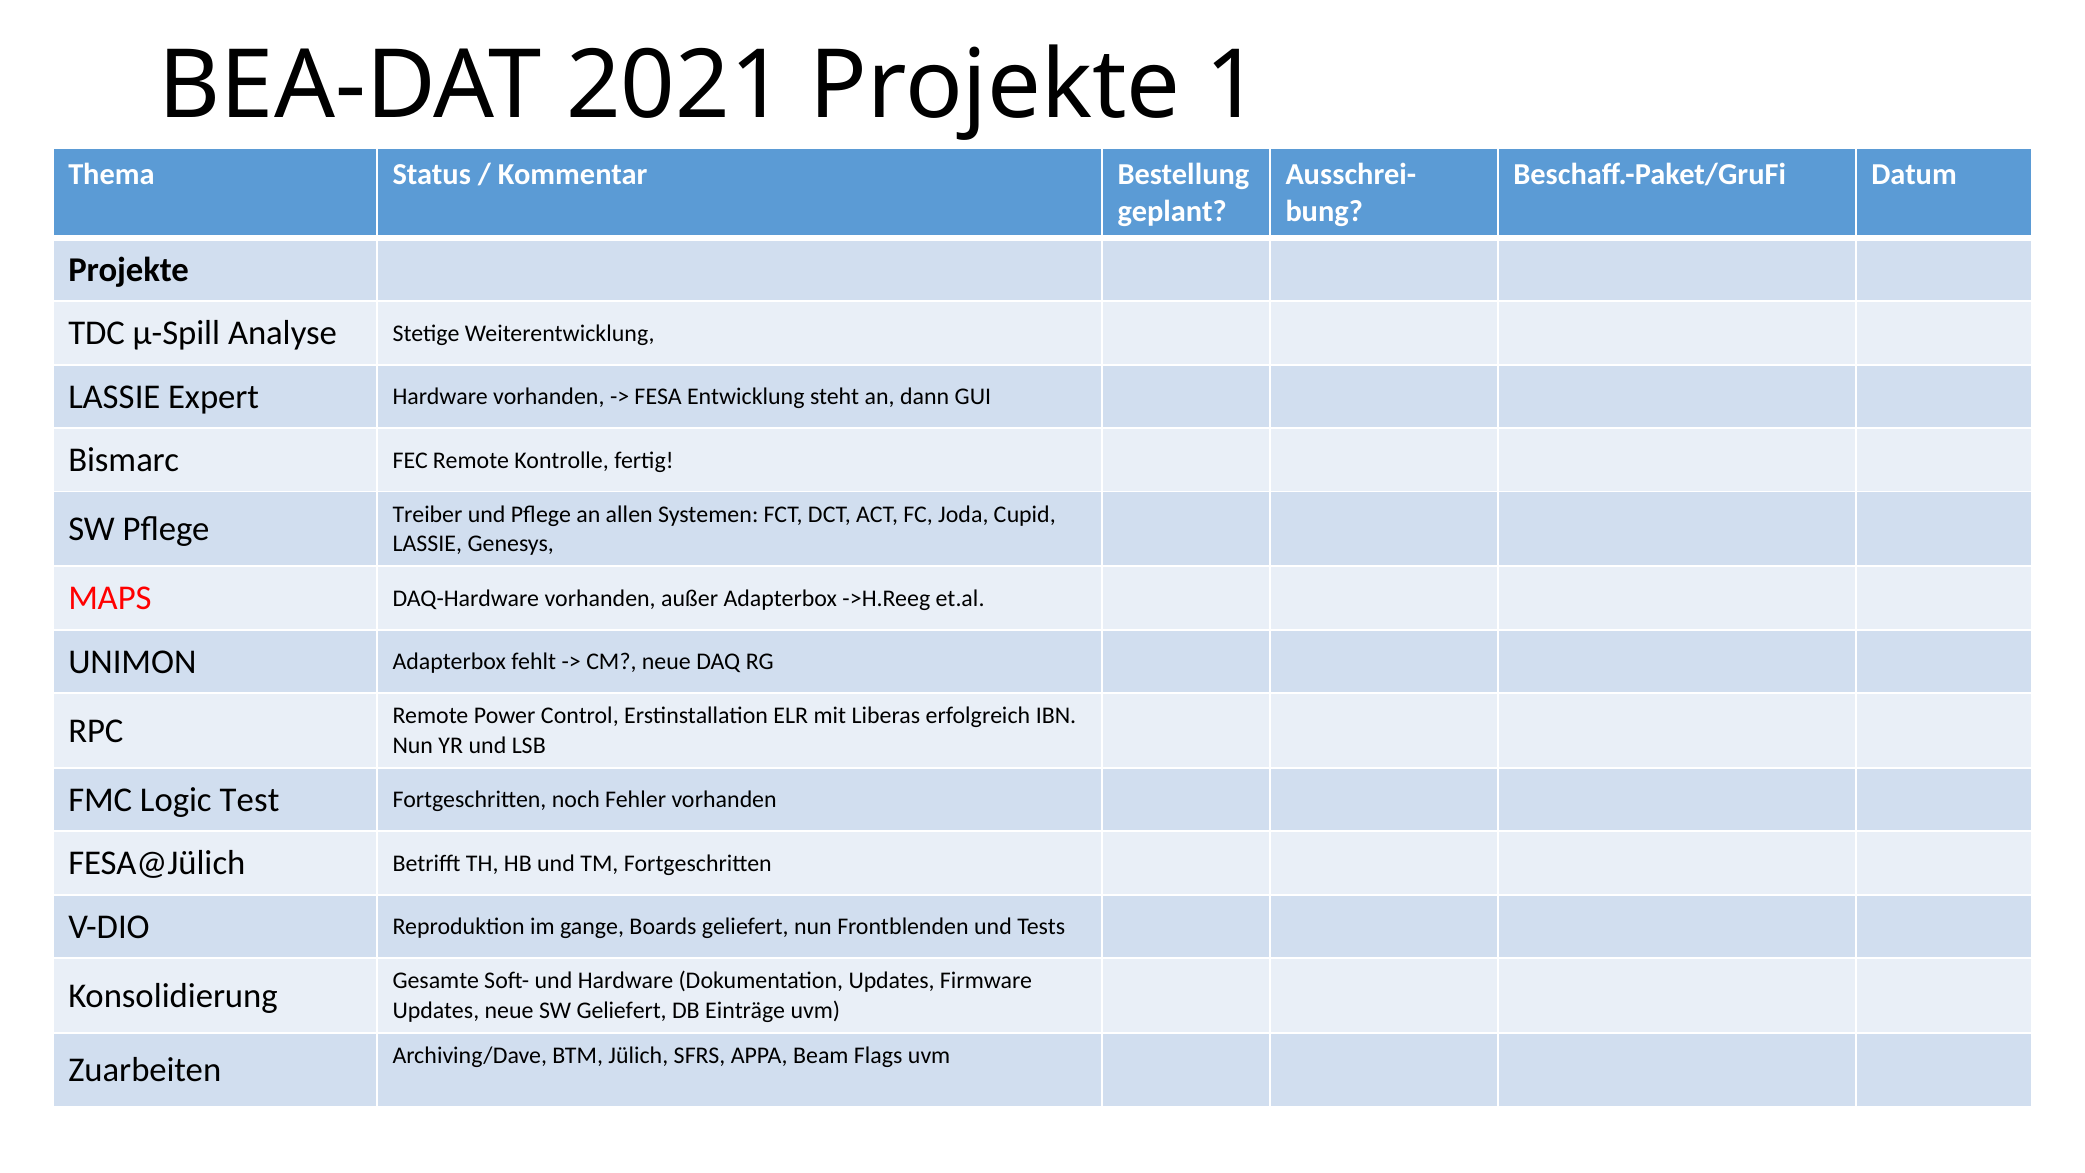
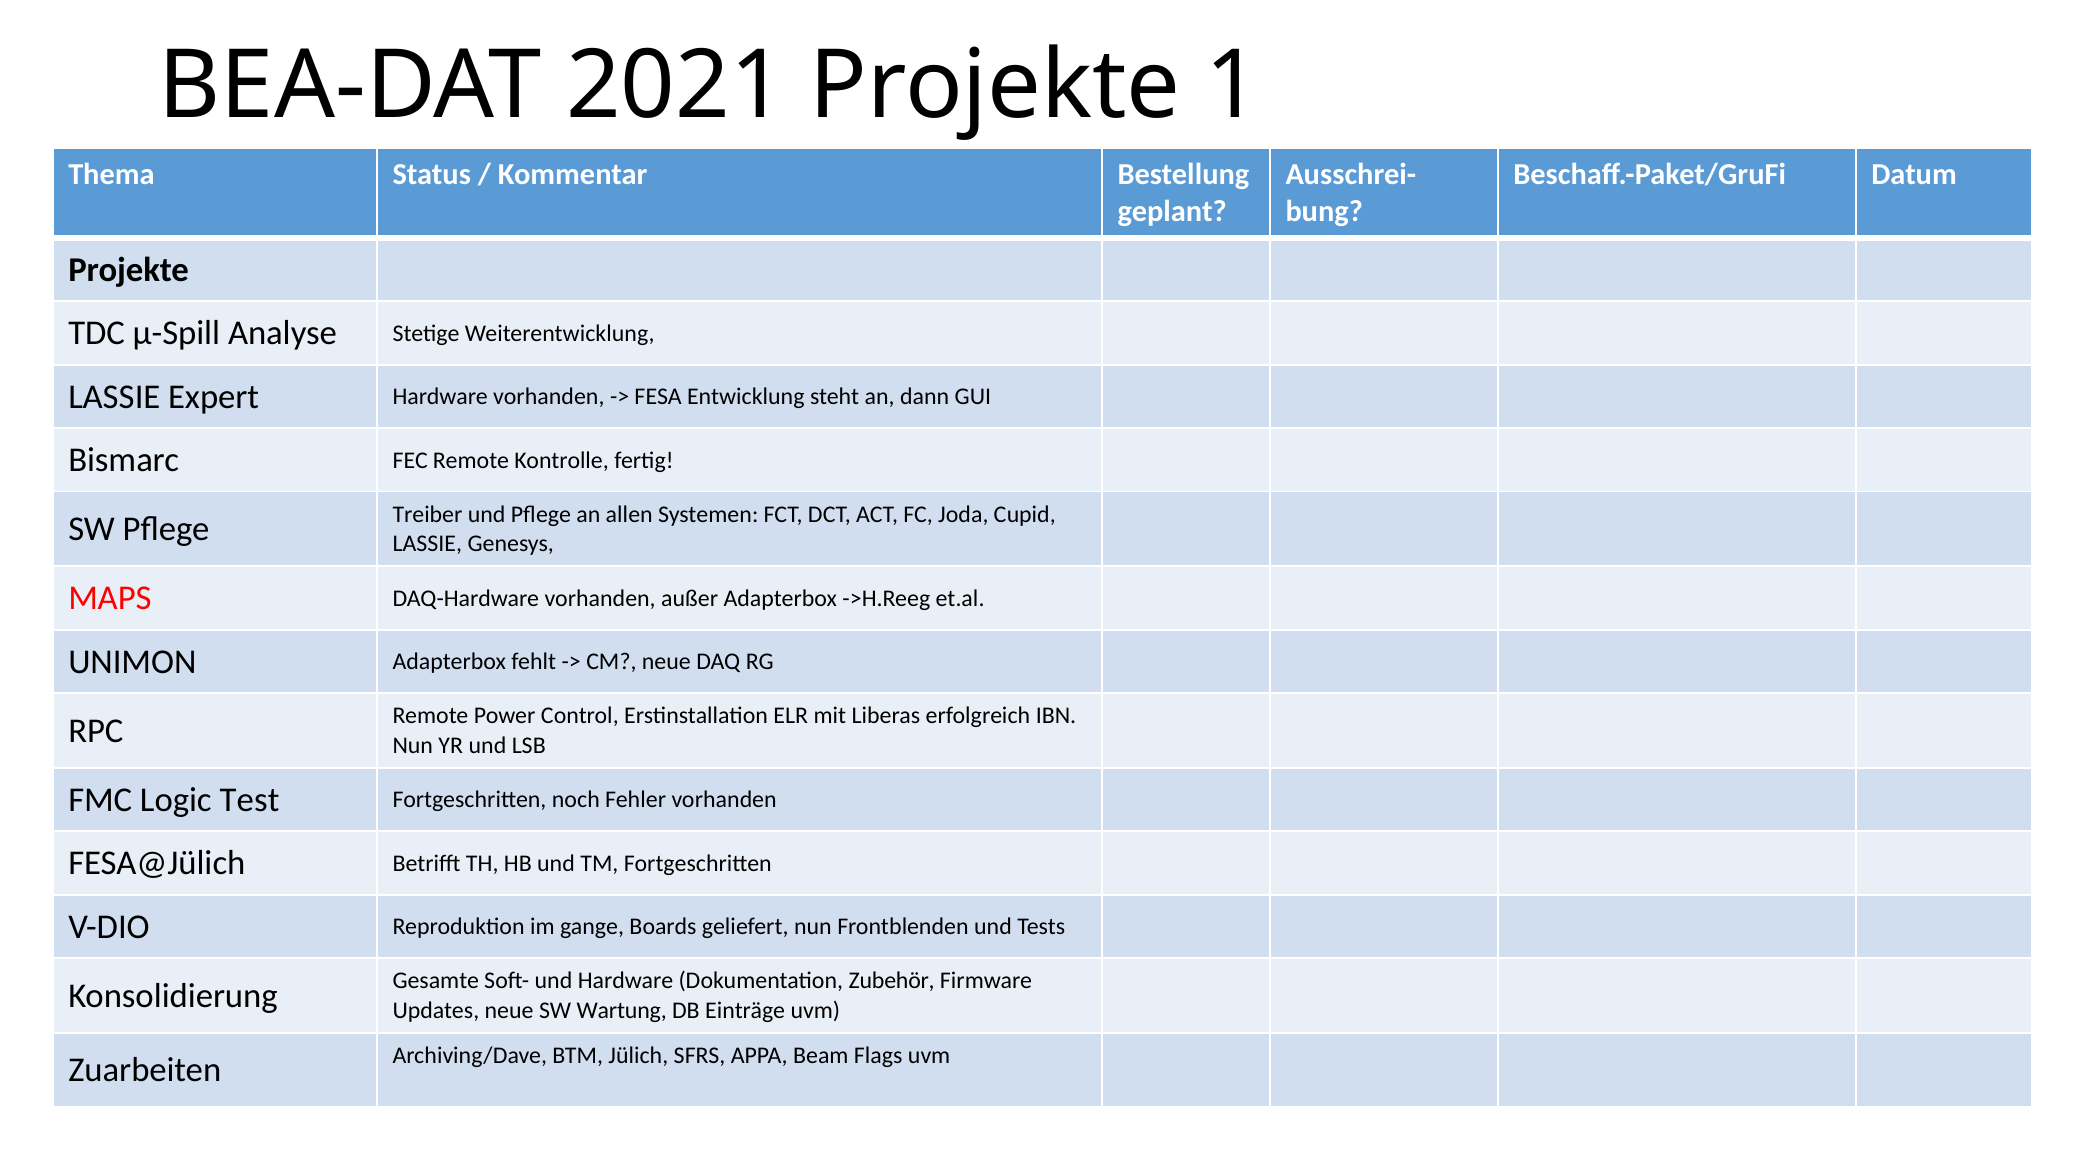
Dokumentation Updates: Updates -> Zubehör
SW Geliefert: Geliefert -> Wartung
